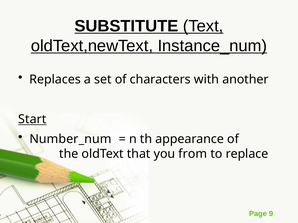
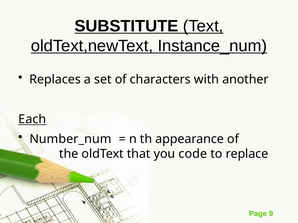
Start: Start -> Each
from: from -> code
